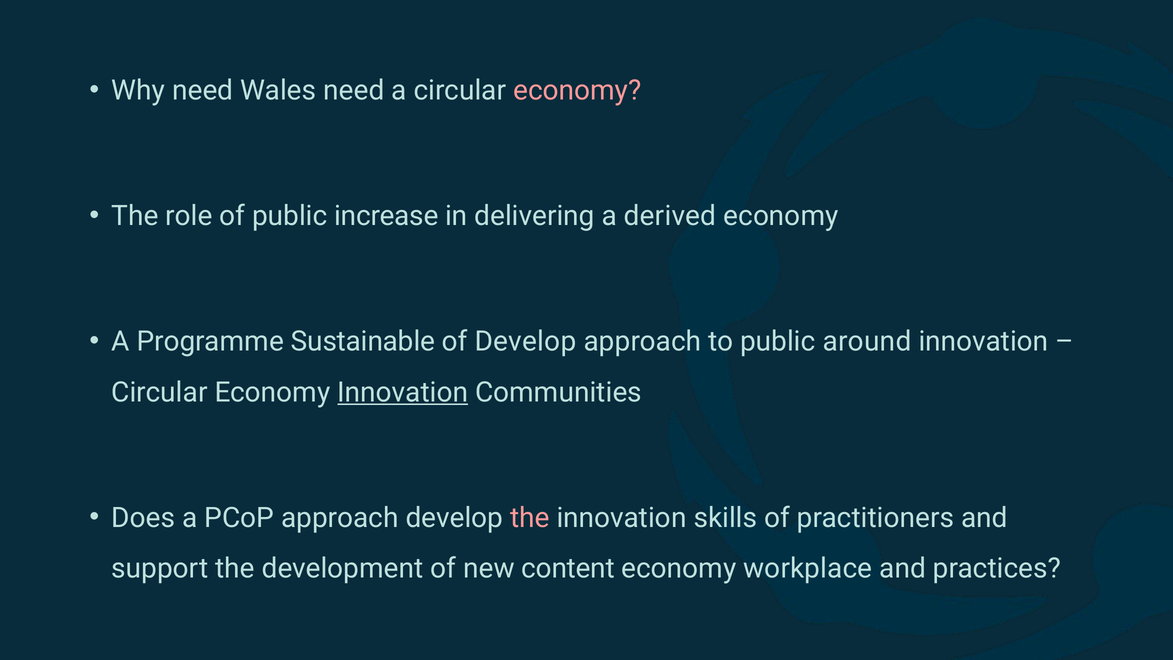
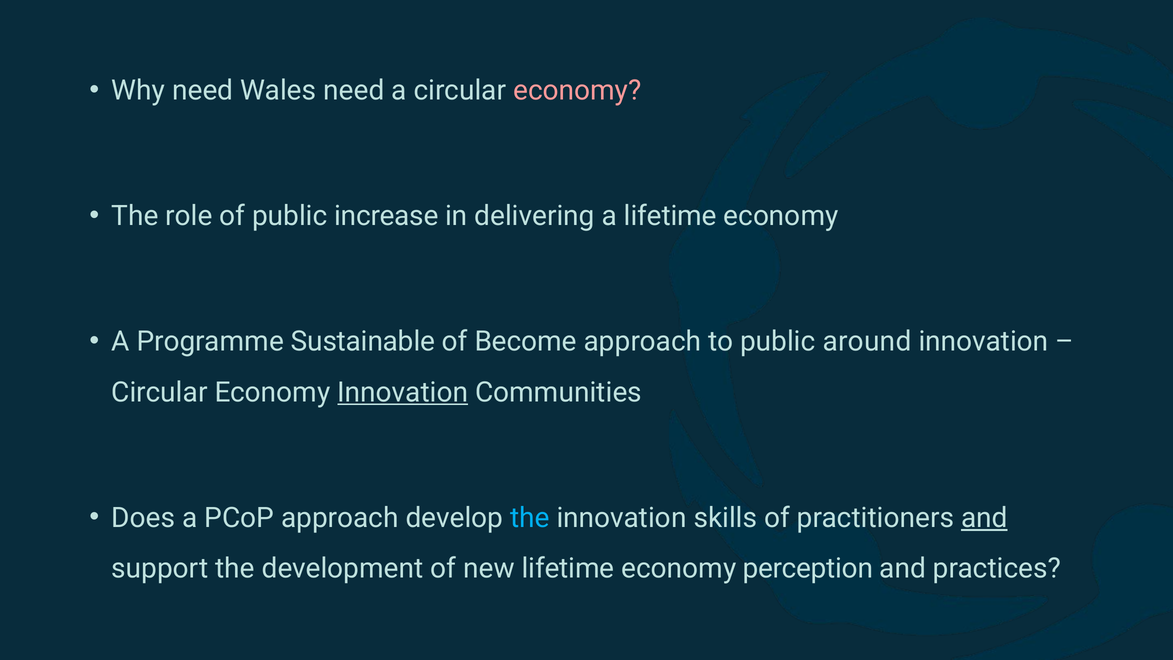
a derived: derived -> lifetime
of Develop: Develop -> Become
the at (530, 518) colour: pink -> light blue
and at (984, 518) underline: none -> present
new content: content -> lifetime
workplace: workplace -> perception
